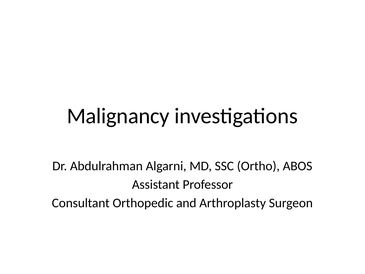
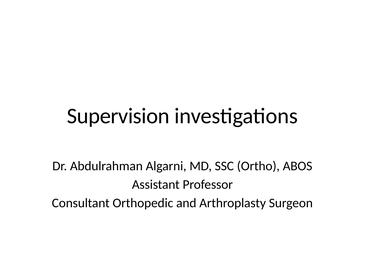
Malignancy: Malignancy -> Supervision
